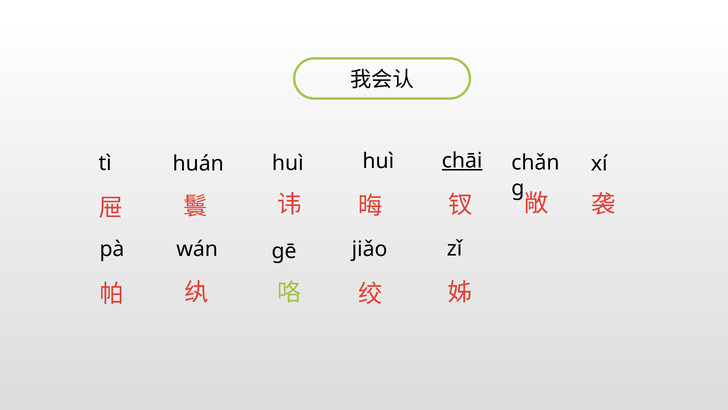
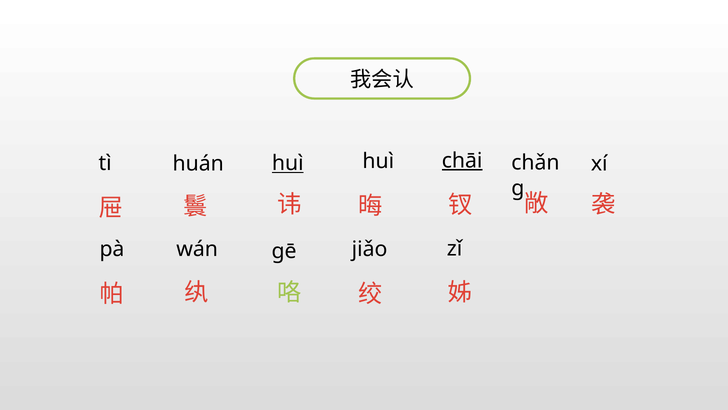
huì at (288, 163) underline: none -> present
